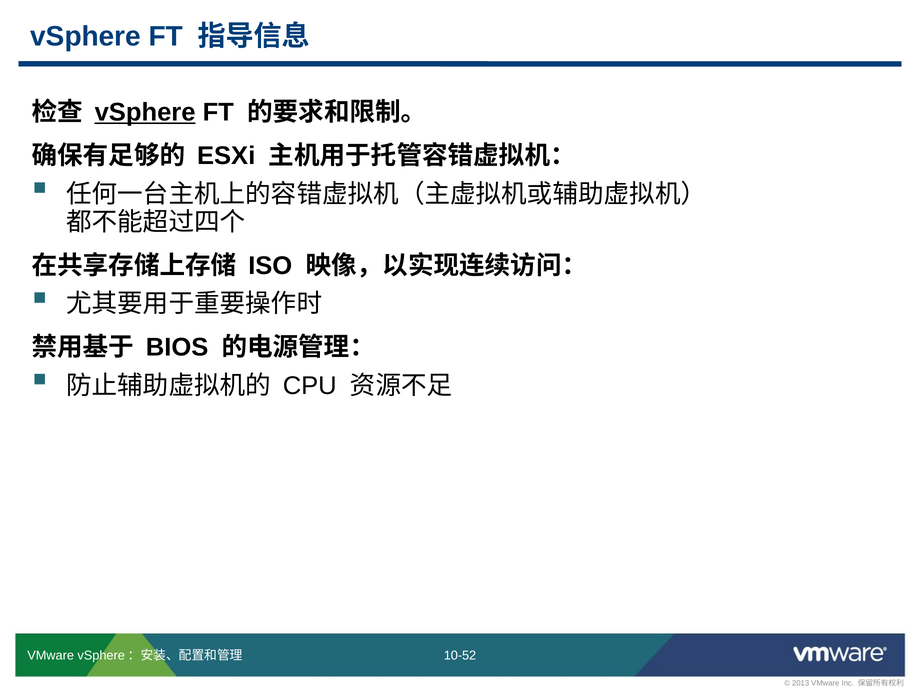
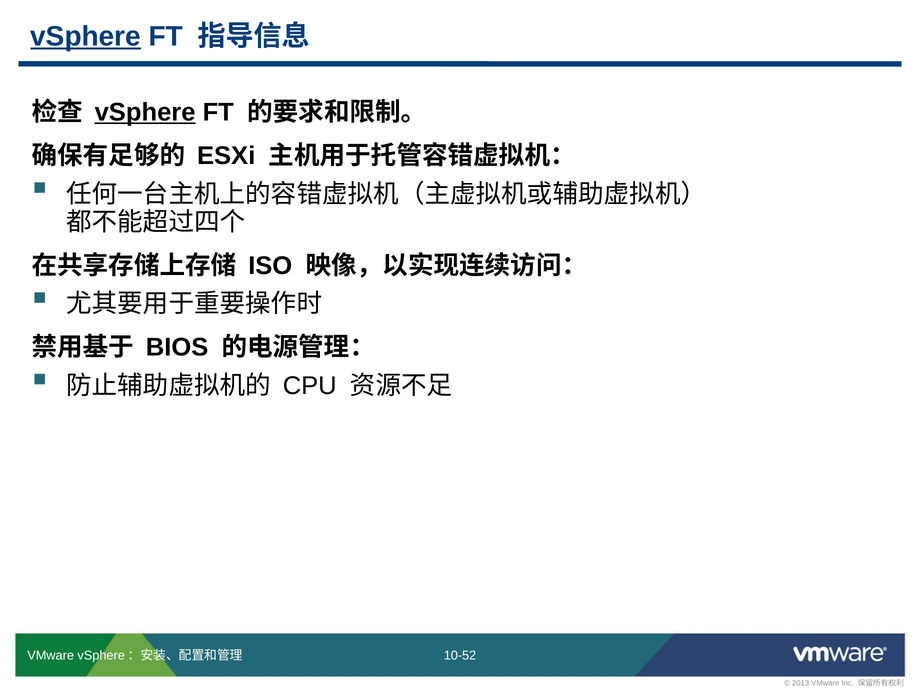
vSphere at (86, 36) underline: none -> present
